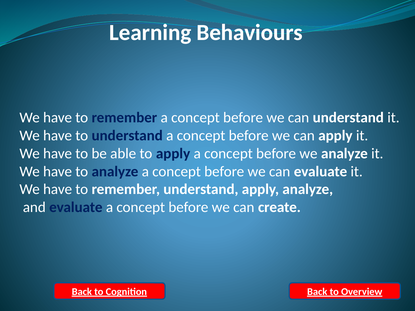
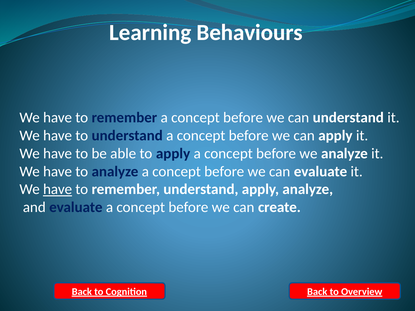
have at (58, 190) underline: none -> present
